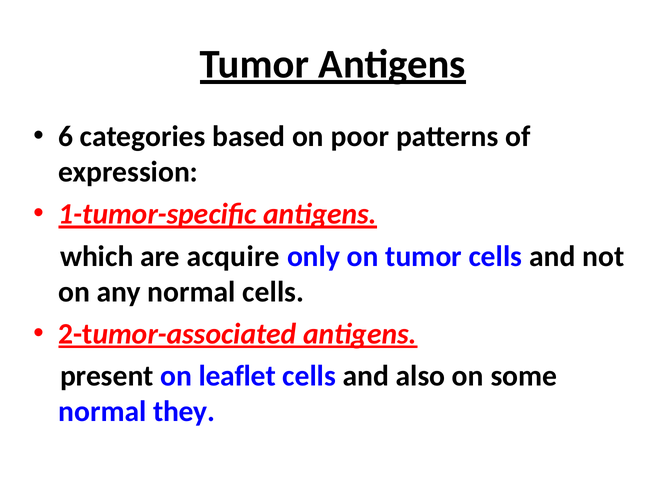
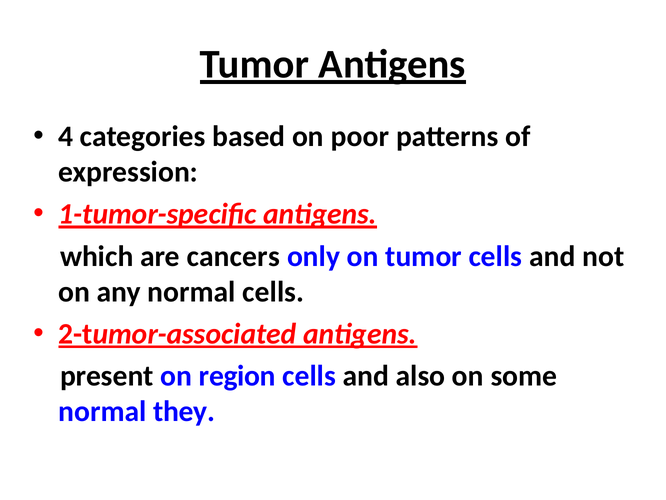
6: 6 -> 4
acquire: acquire -> cancers
leaflet: leaflet -> region
